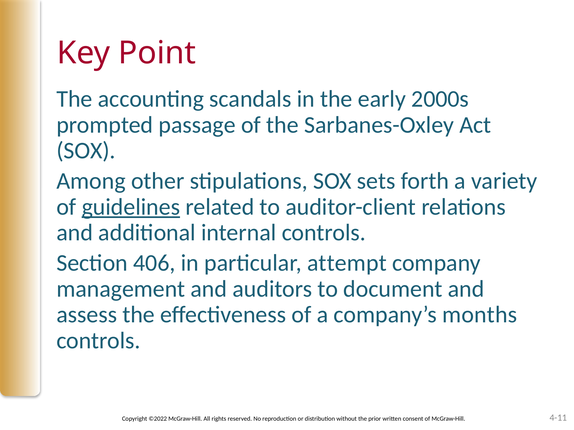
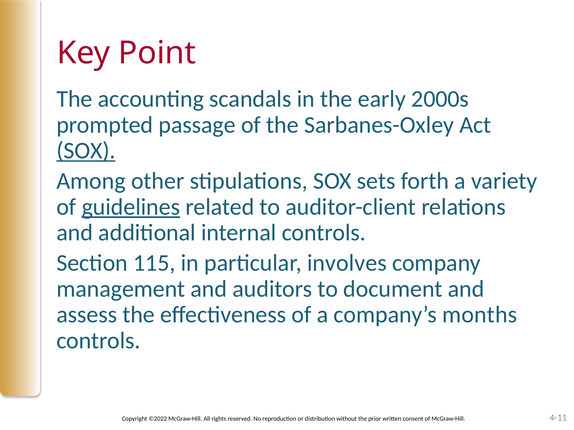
SOX at (86, 151) underline: none -> present
406: 406 -> 115
attempt: attempt -> involves
